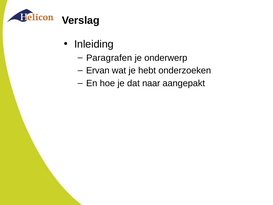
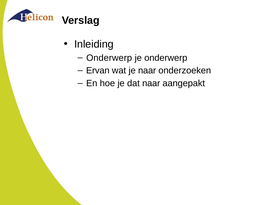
Paragrafen at (109, 58): Paragrafen -> Onderwerp
je hebt: hebt -> naar
